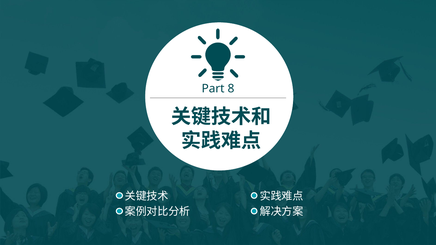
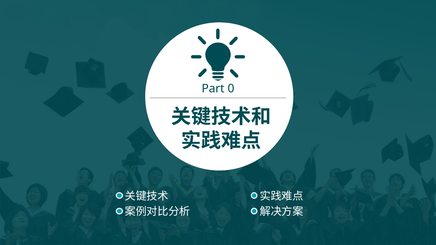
8: 8 -> 0
